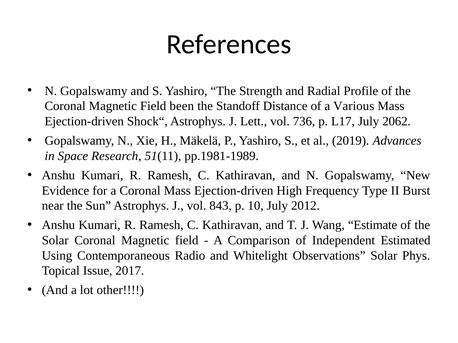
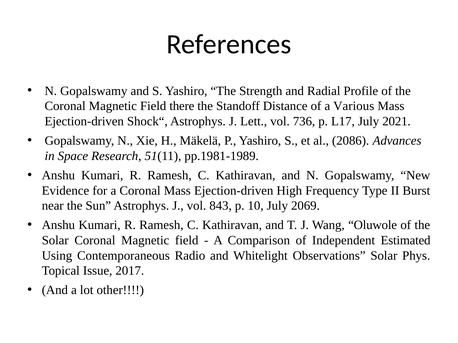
been: been -> there
2062: 2062 -> 2021
2019: 2019 -> 2086
2012: 2012 -> 2069
Estimate: Estimate -> Oluwole
